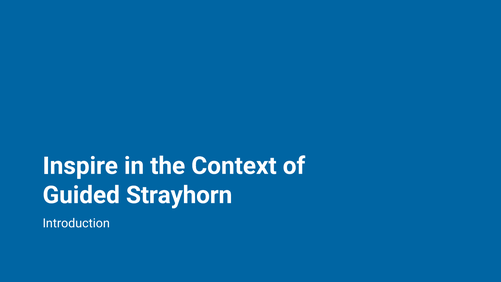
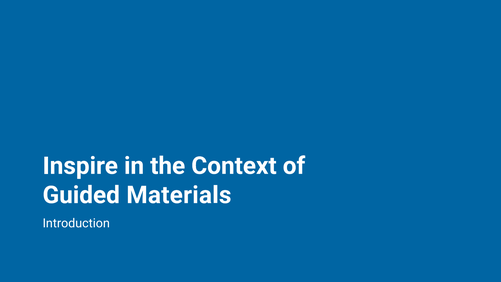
Strayhorn: Strayhorn -> Materials
